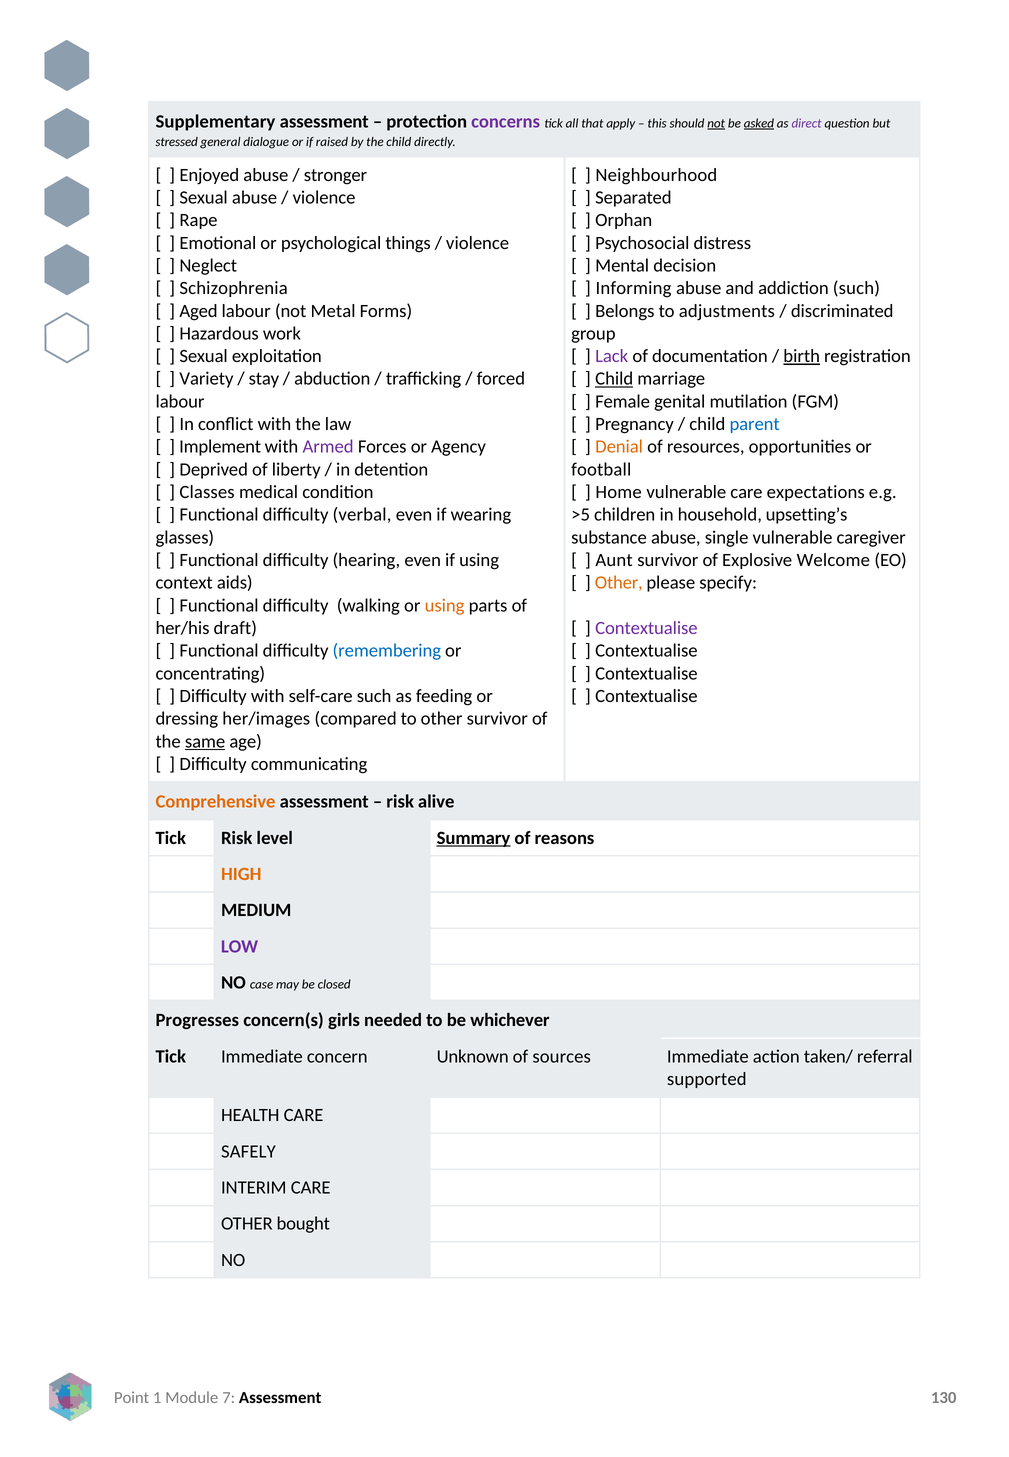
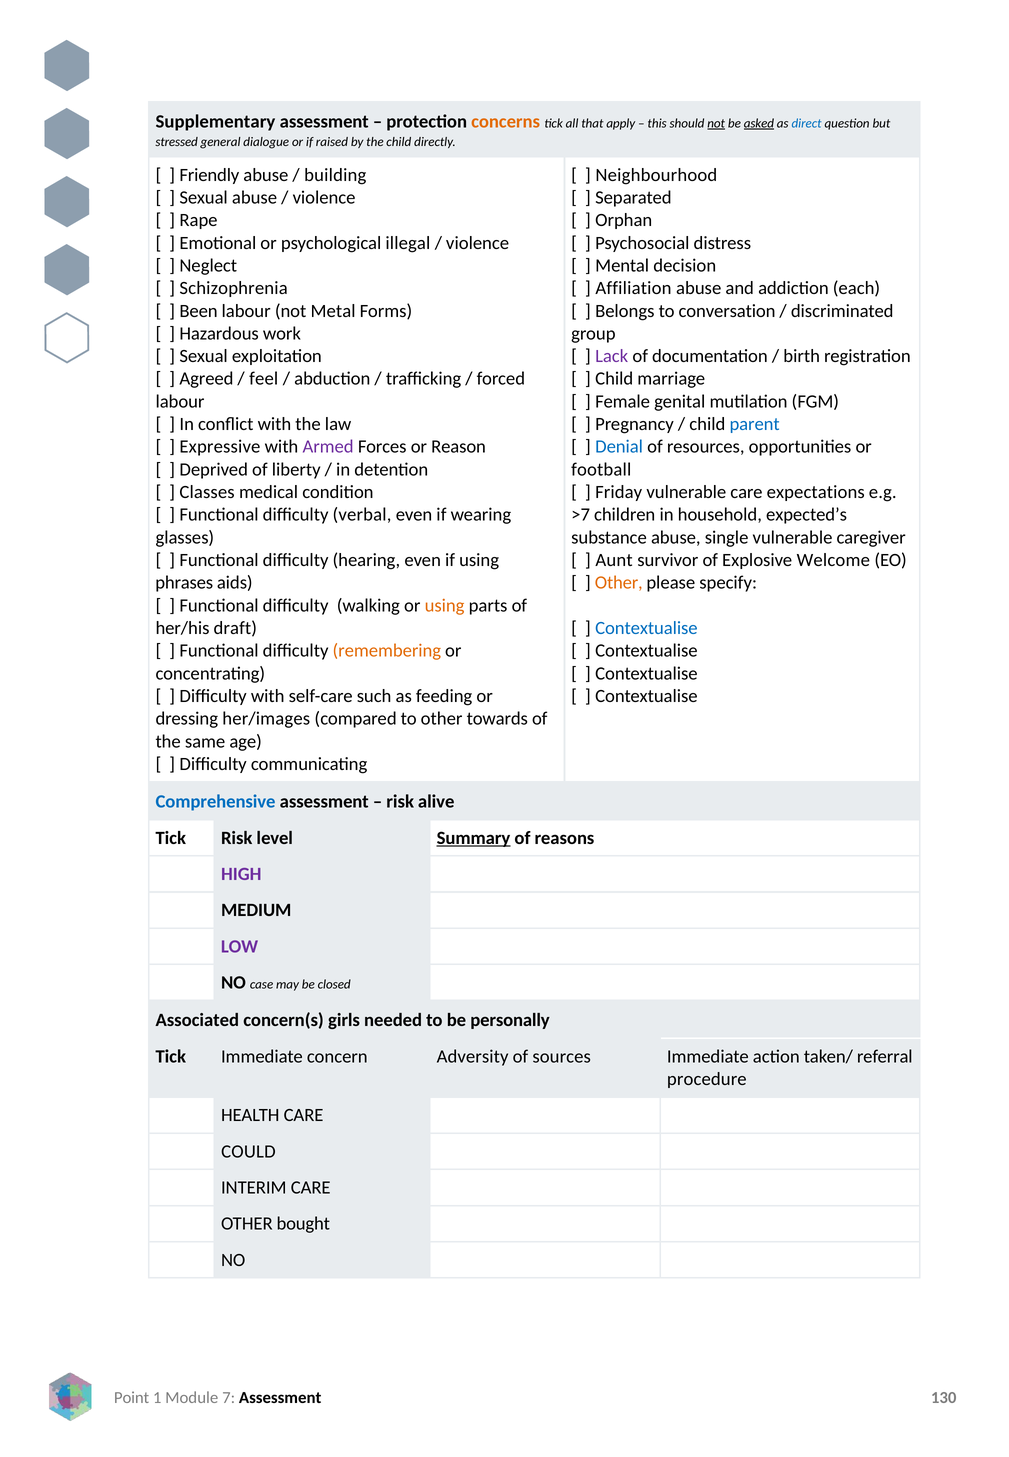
concerns colour: purple -> orange
direct colour: purple -> blue
Enjoyed: Enjoyed -> Friendly
stronger: stronger -> building
things: things -> illegal
Informing: Informing -> Affiliation
addiction such: such -> each
Aged: Aged -> Been
adjustments: adjustments -> conversation
birth underline: present -> none
Variety: Variety -> Agreed
stay: stay -> feel
Child at (614, 379) underline: present -> none
Implement: Implement -> Expressive
Agency: Agency -> Reason
Denial colour: orange -> blue
Home: Home -> Friday
>5: >5 -> >7
upsetting’s: upsetting’s -> expected’s
context: context -> phrases
Contextualise at (646, 628) colour: purple -> blue
remembering colour: blue -> orange
other survivor: survivor -> towards
same underline: present -> none
Comprehensive colour: orange -> blue
HIGH colour: orange -> purple
Progresses: Progresses -> Associated
whichever: whichever -> personally
Unknown: Unknown -> Adversity
supported: supported -> procedure
SAFELY: SAFELY -> COULD
